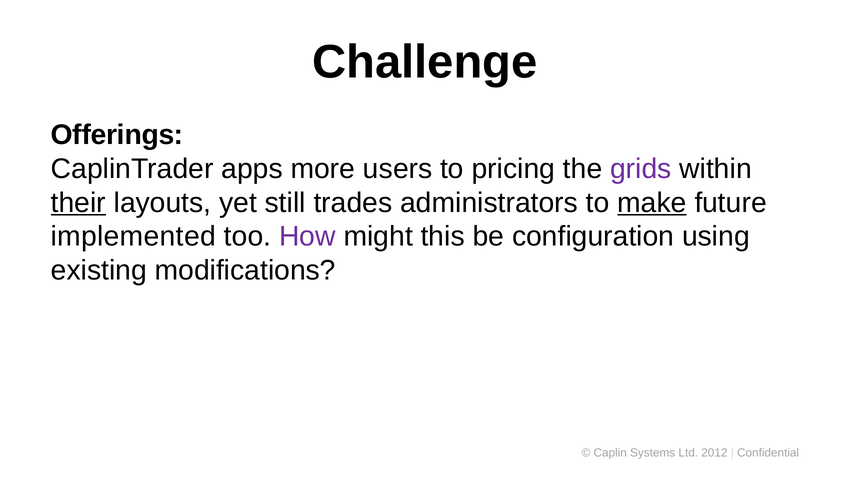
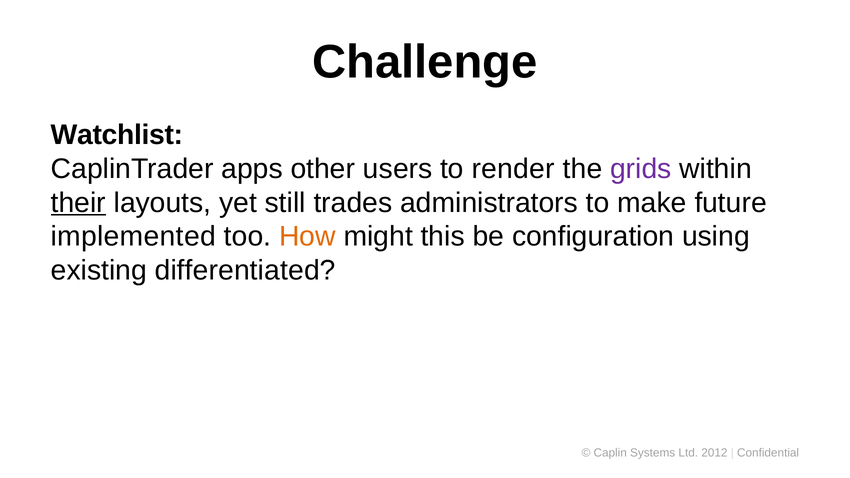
Offerings: Offerings -> Watchlist
more: more -> other
pricing: pricing -> render
make underline: present -> none
How colour: purple -> orange
modifications: modifications -> differentiated
